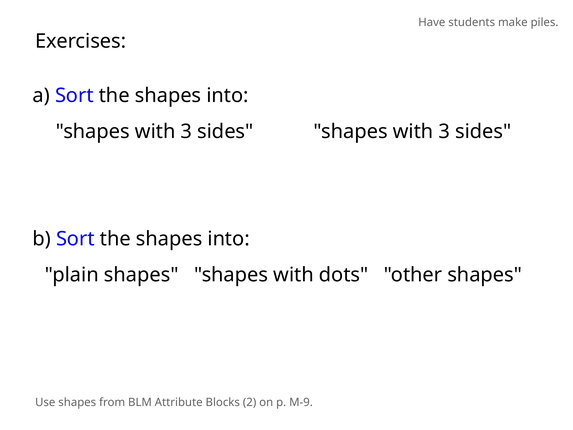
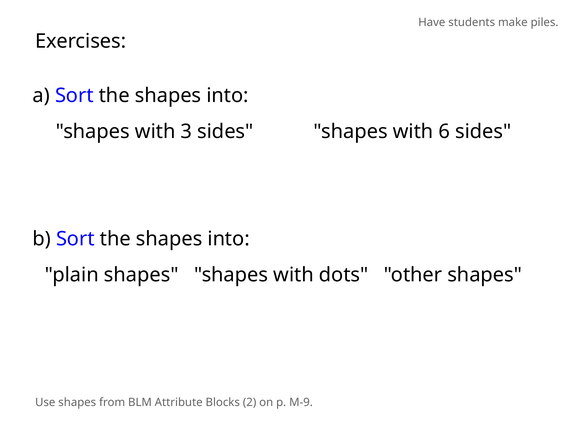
sides shapes with 3: 3 -> 6
